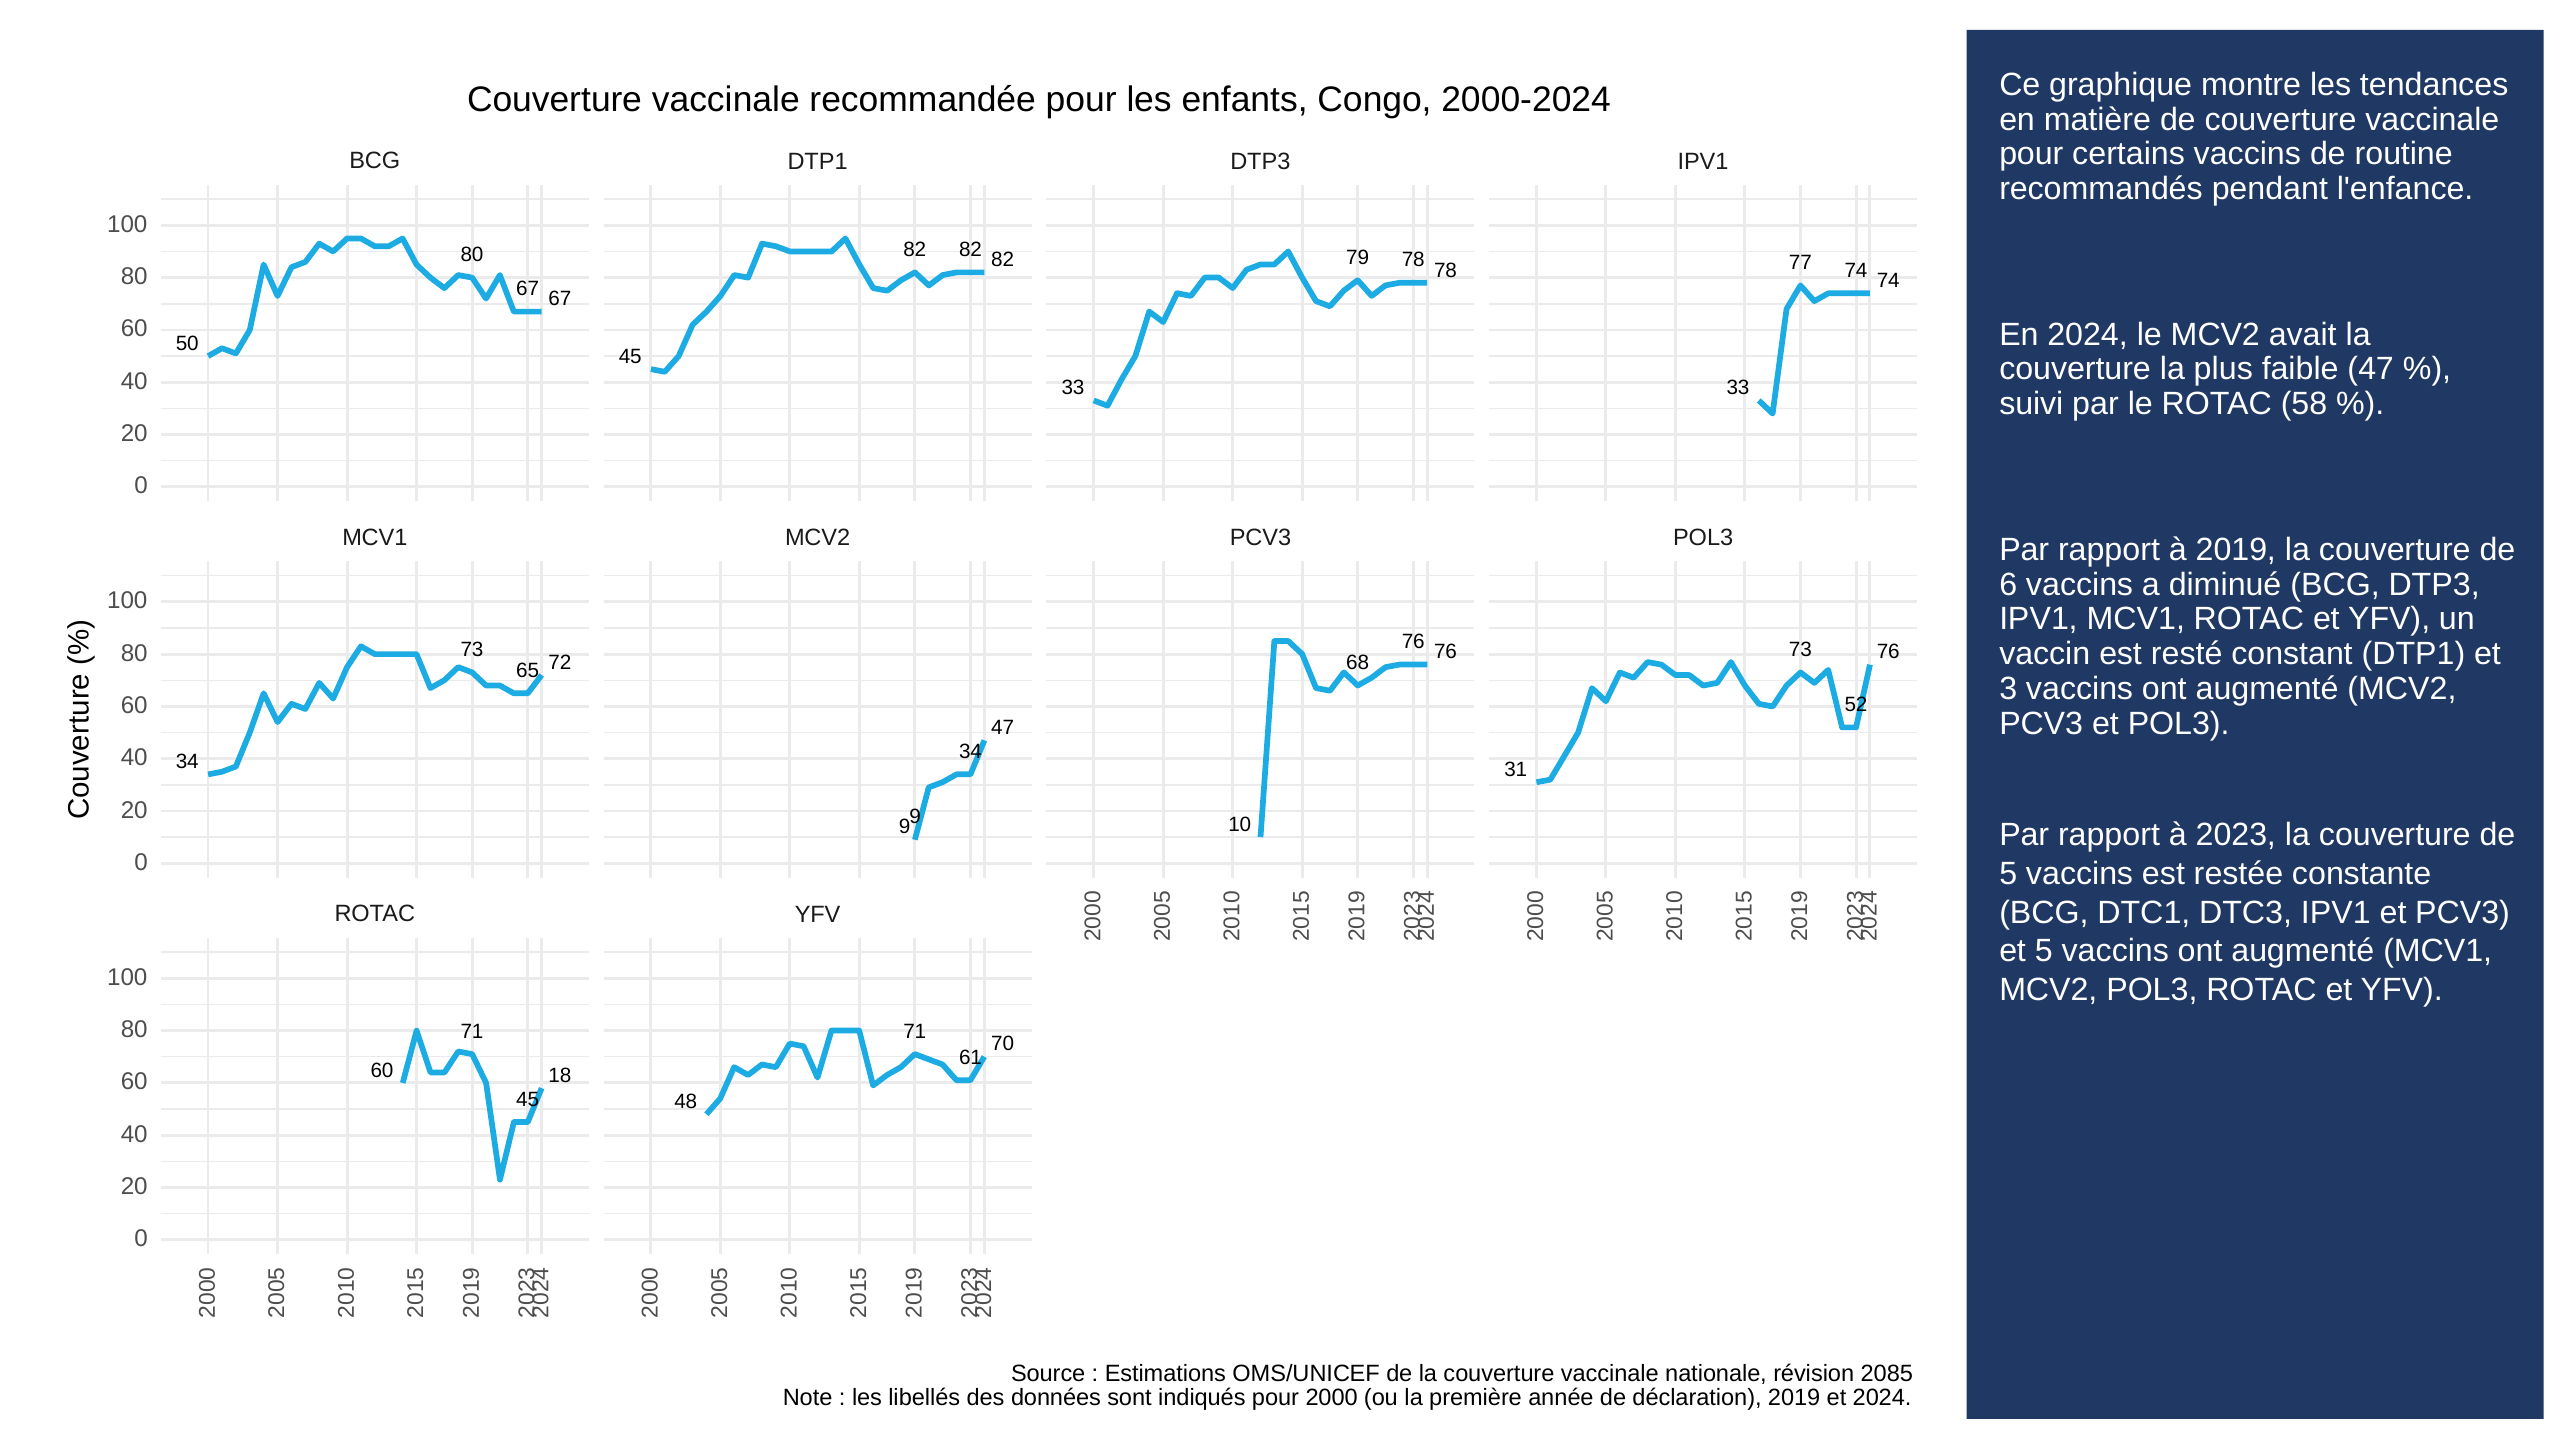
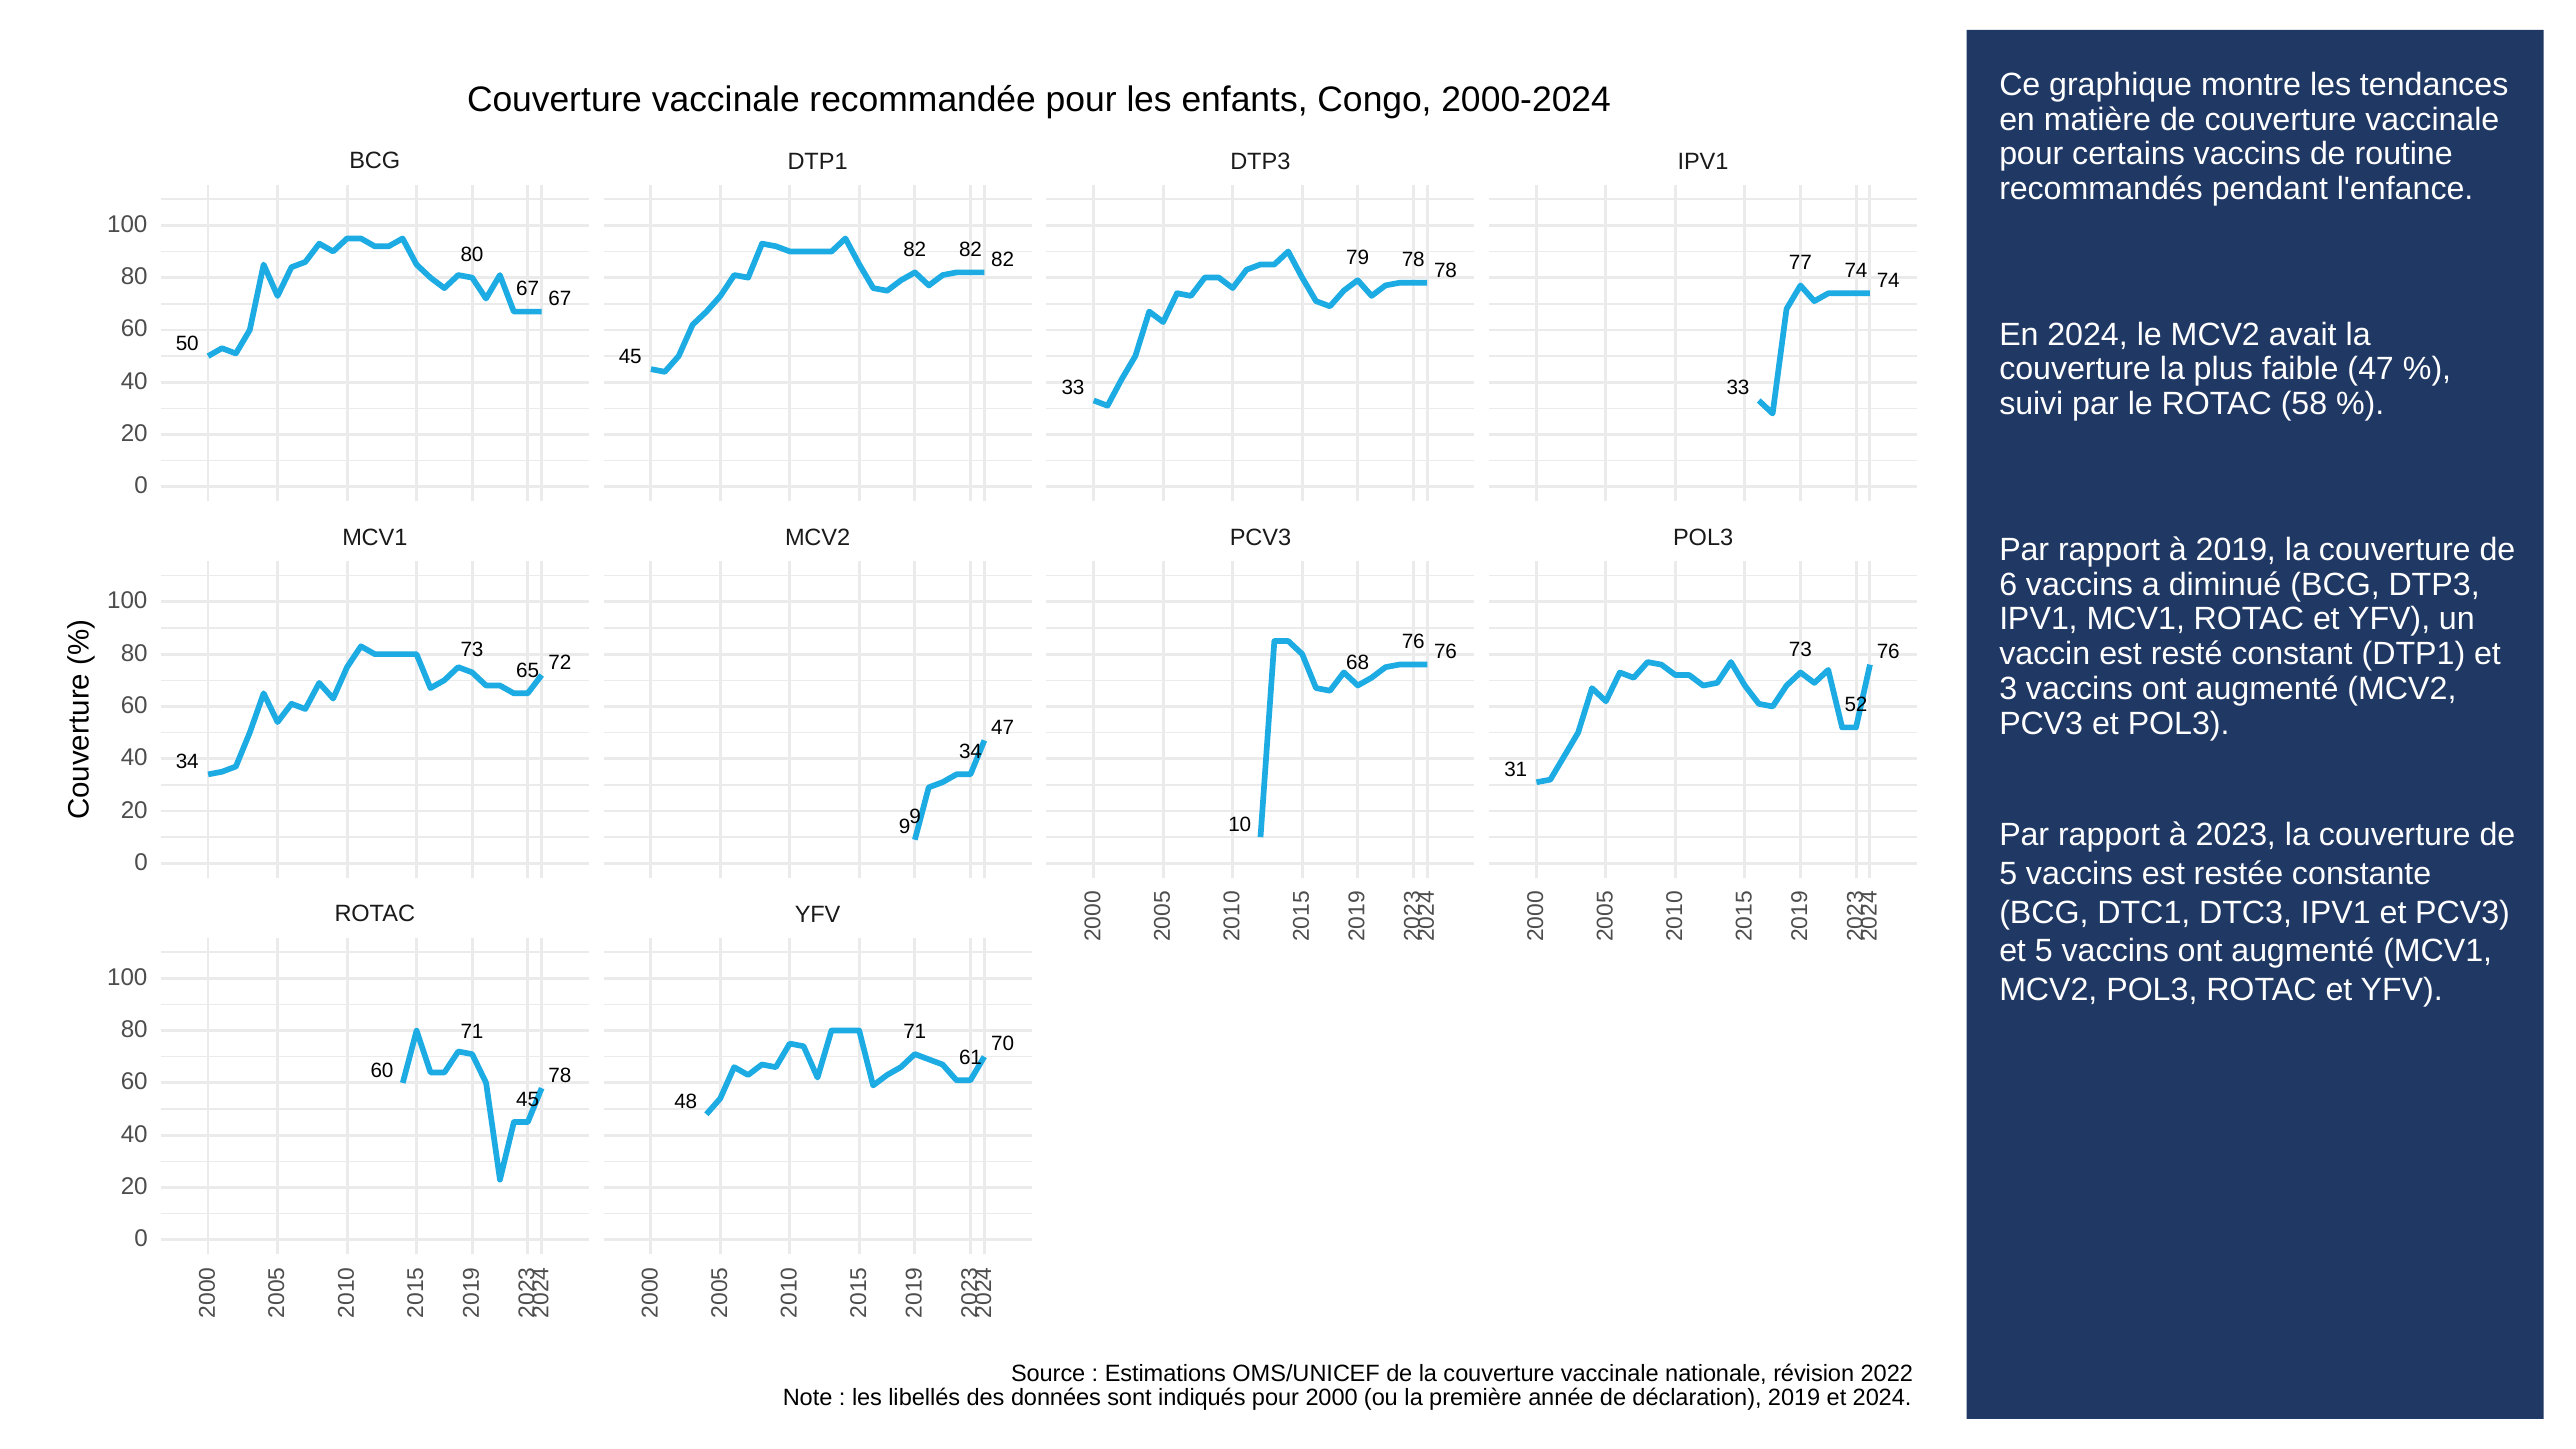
60 18: 18 -> 78
2085: 2085 -> 2022
